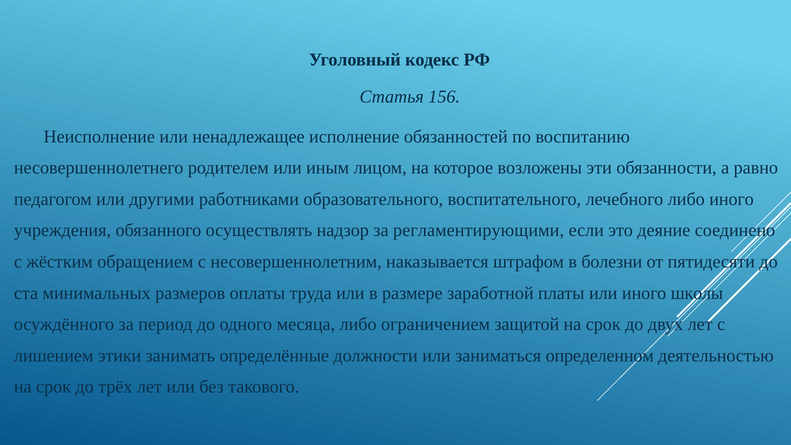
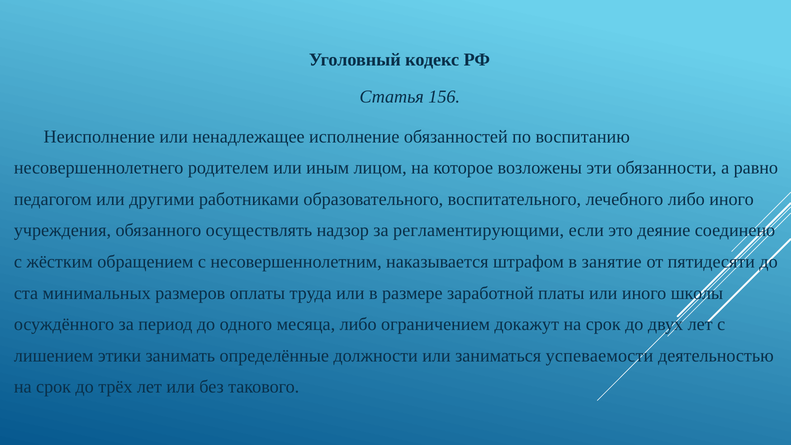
болезни: болезни -> занятие
защитой: защитой -> докажут
определенном: определенном -> успеваемости
